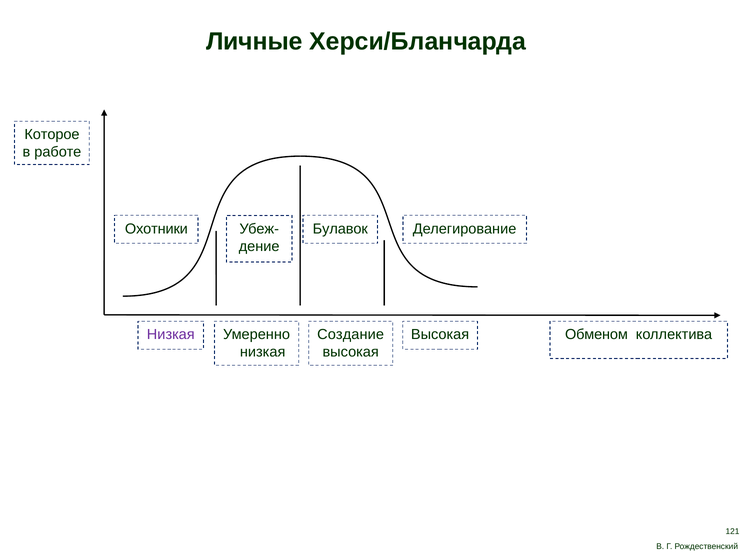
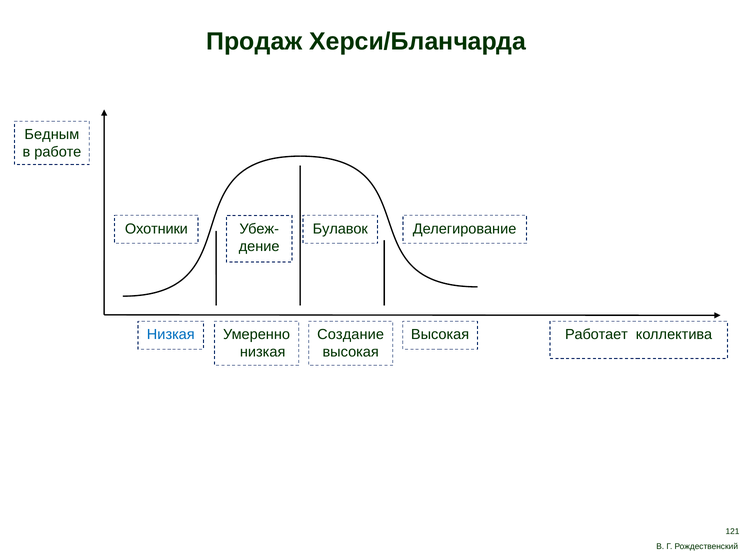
Личные: Личные -> Продаж
Которое: Которое -> Бедным
Низкая at (171, 335) colour: purple -> blue
Обменом: Обменом -> Работает
